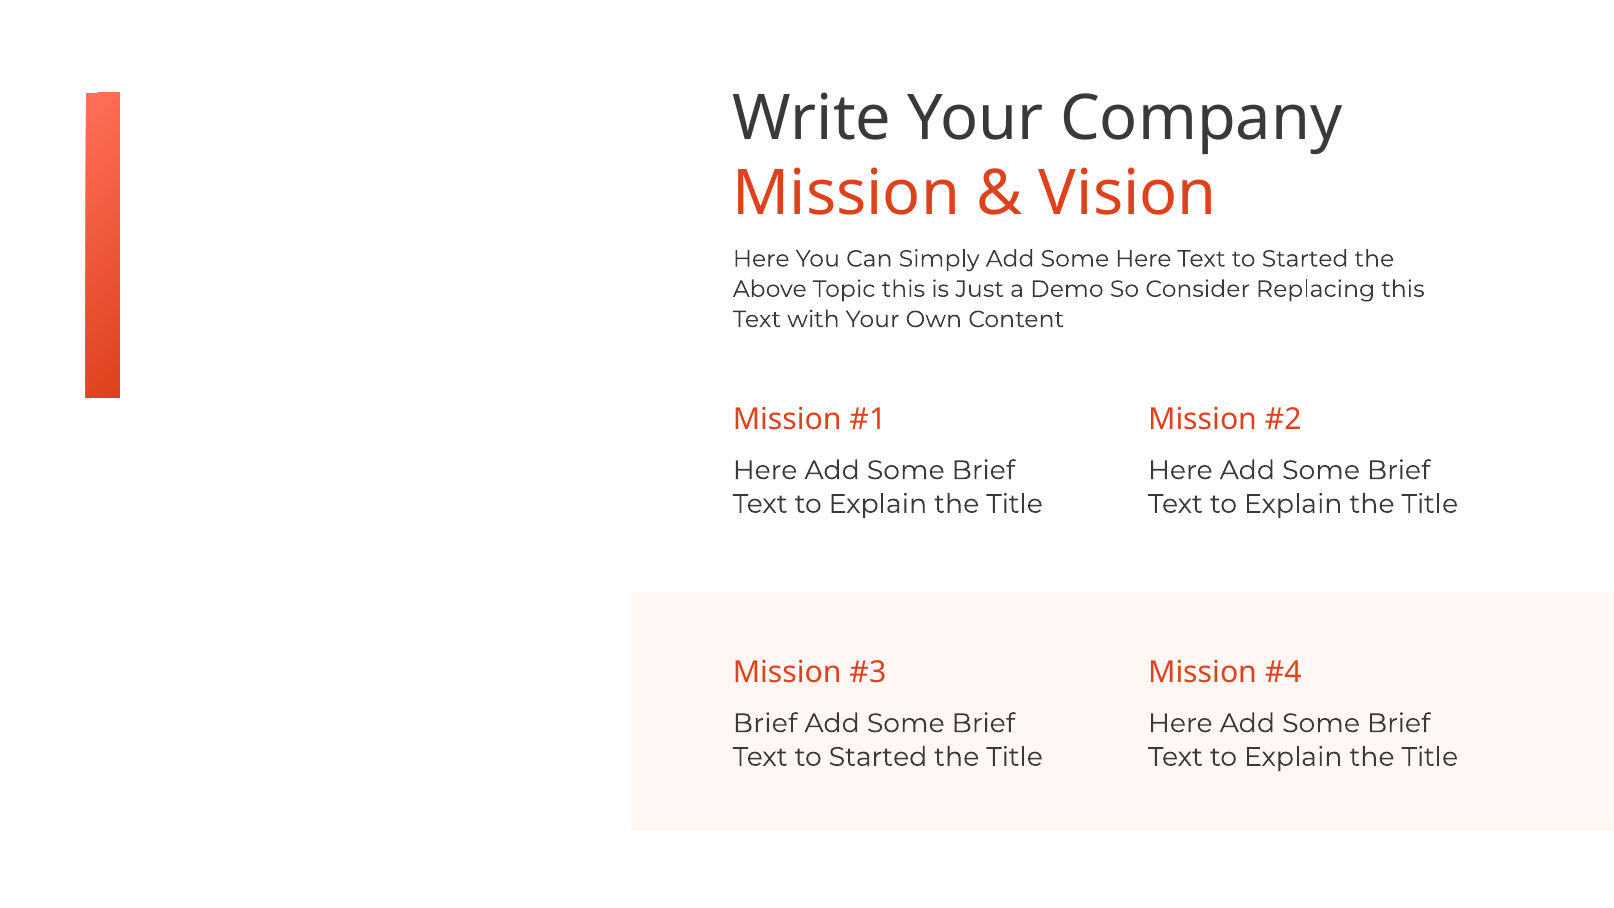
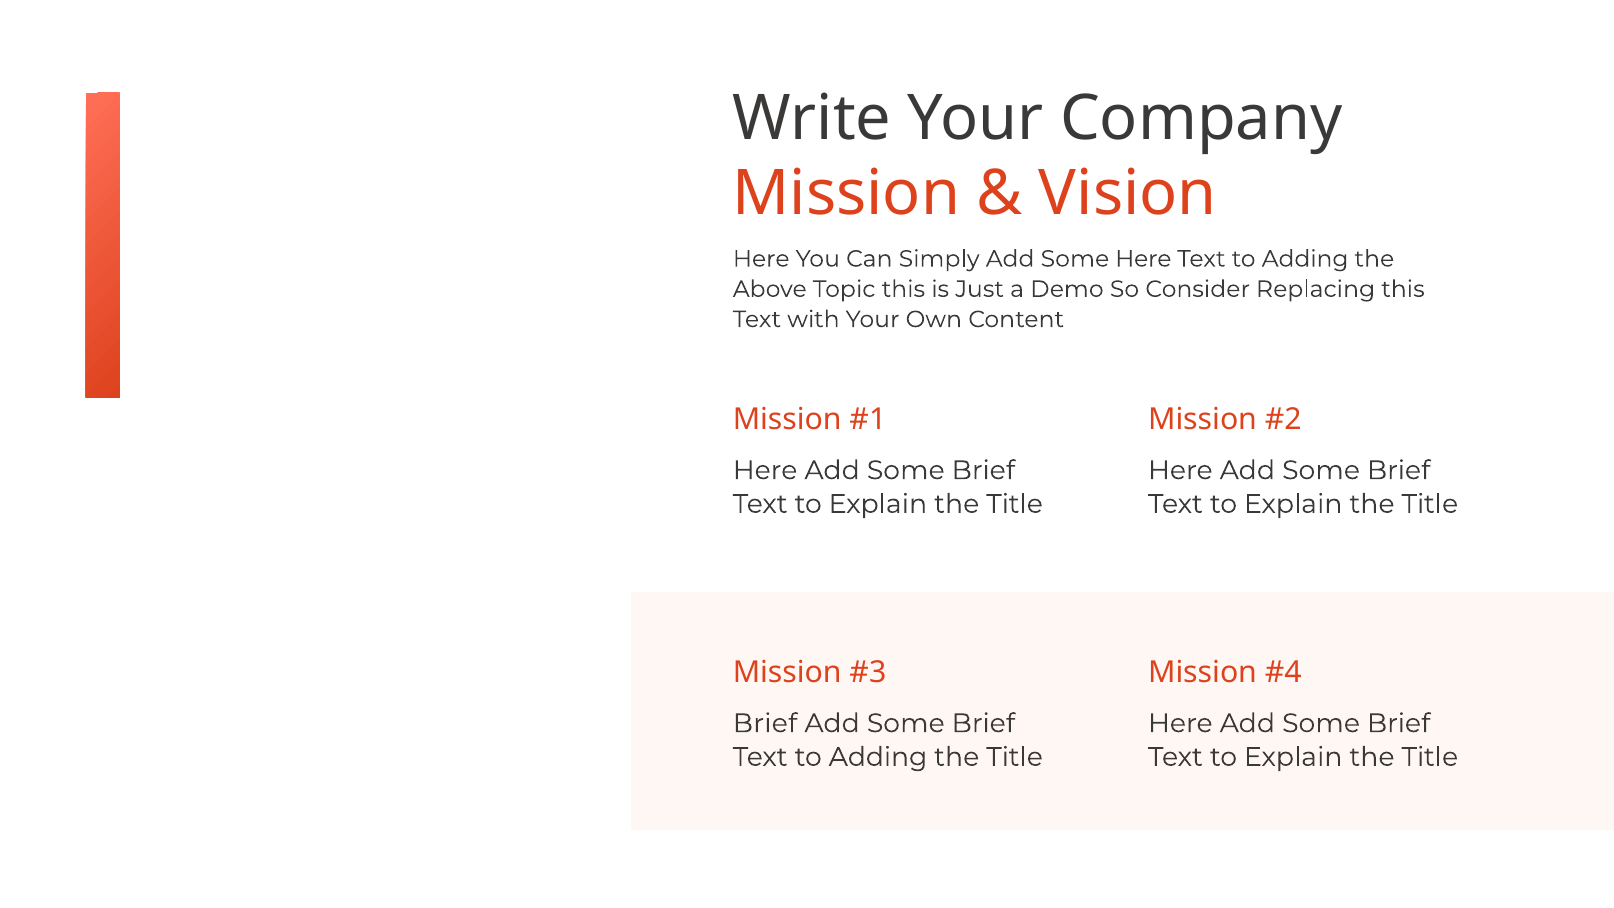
Started at (1305, 259): Started -> Adding
Started at (878, 757): Started -> Adding
